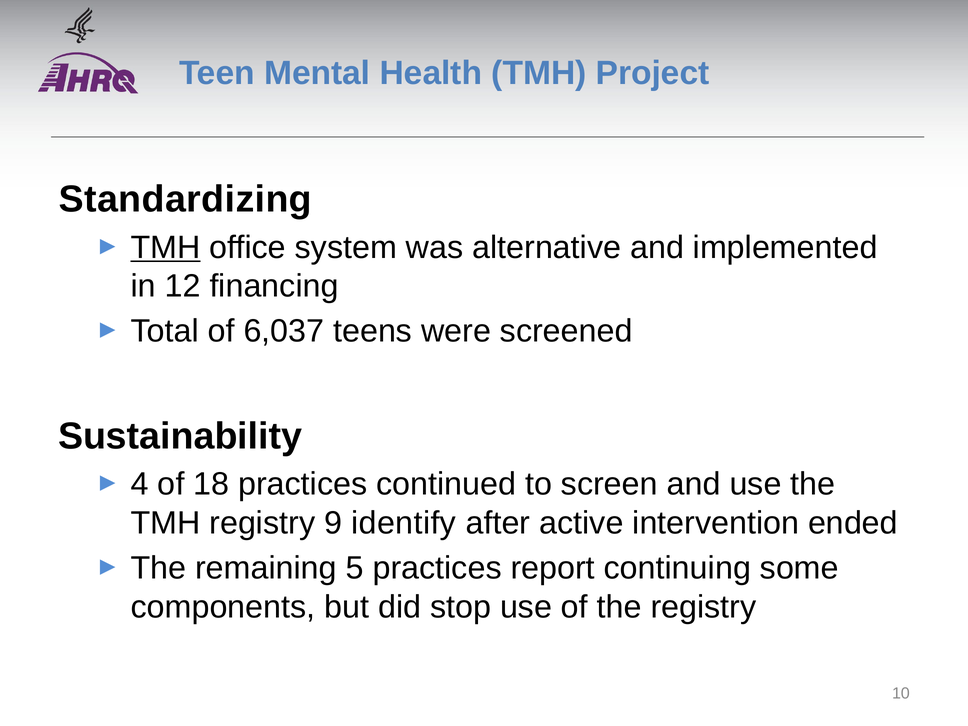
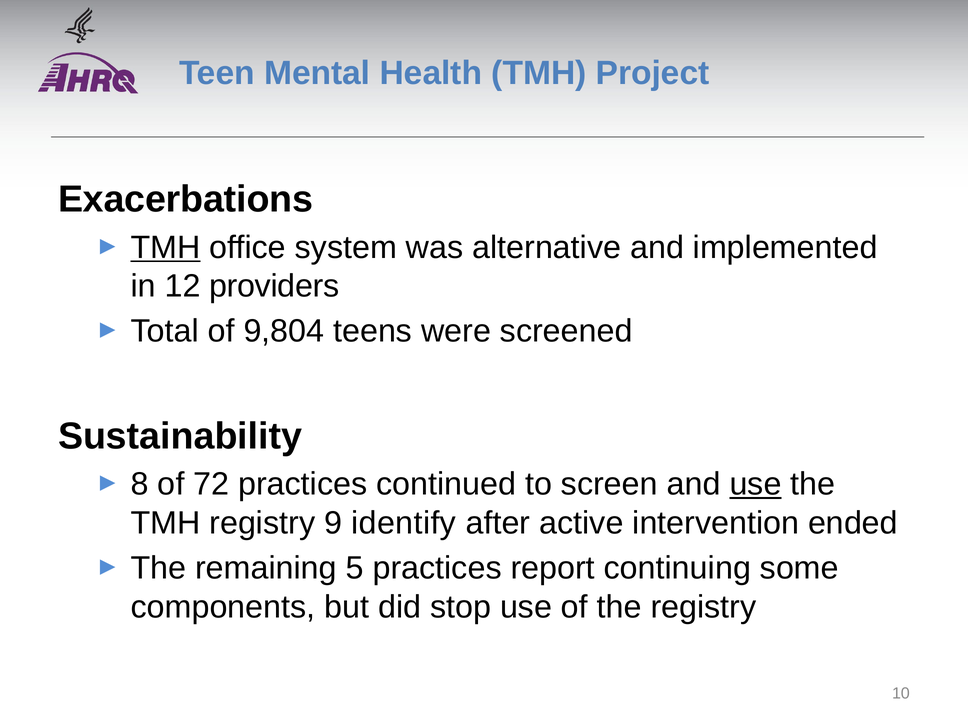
Standardizing: Standardizing -> Exacerbations
financing: financing -> providers
6,037: 6,037 -> 9,804
4: 4 -> 8
18: 18 -> 72
use at (756, 484) underline: none -> present
